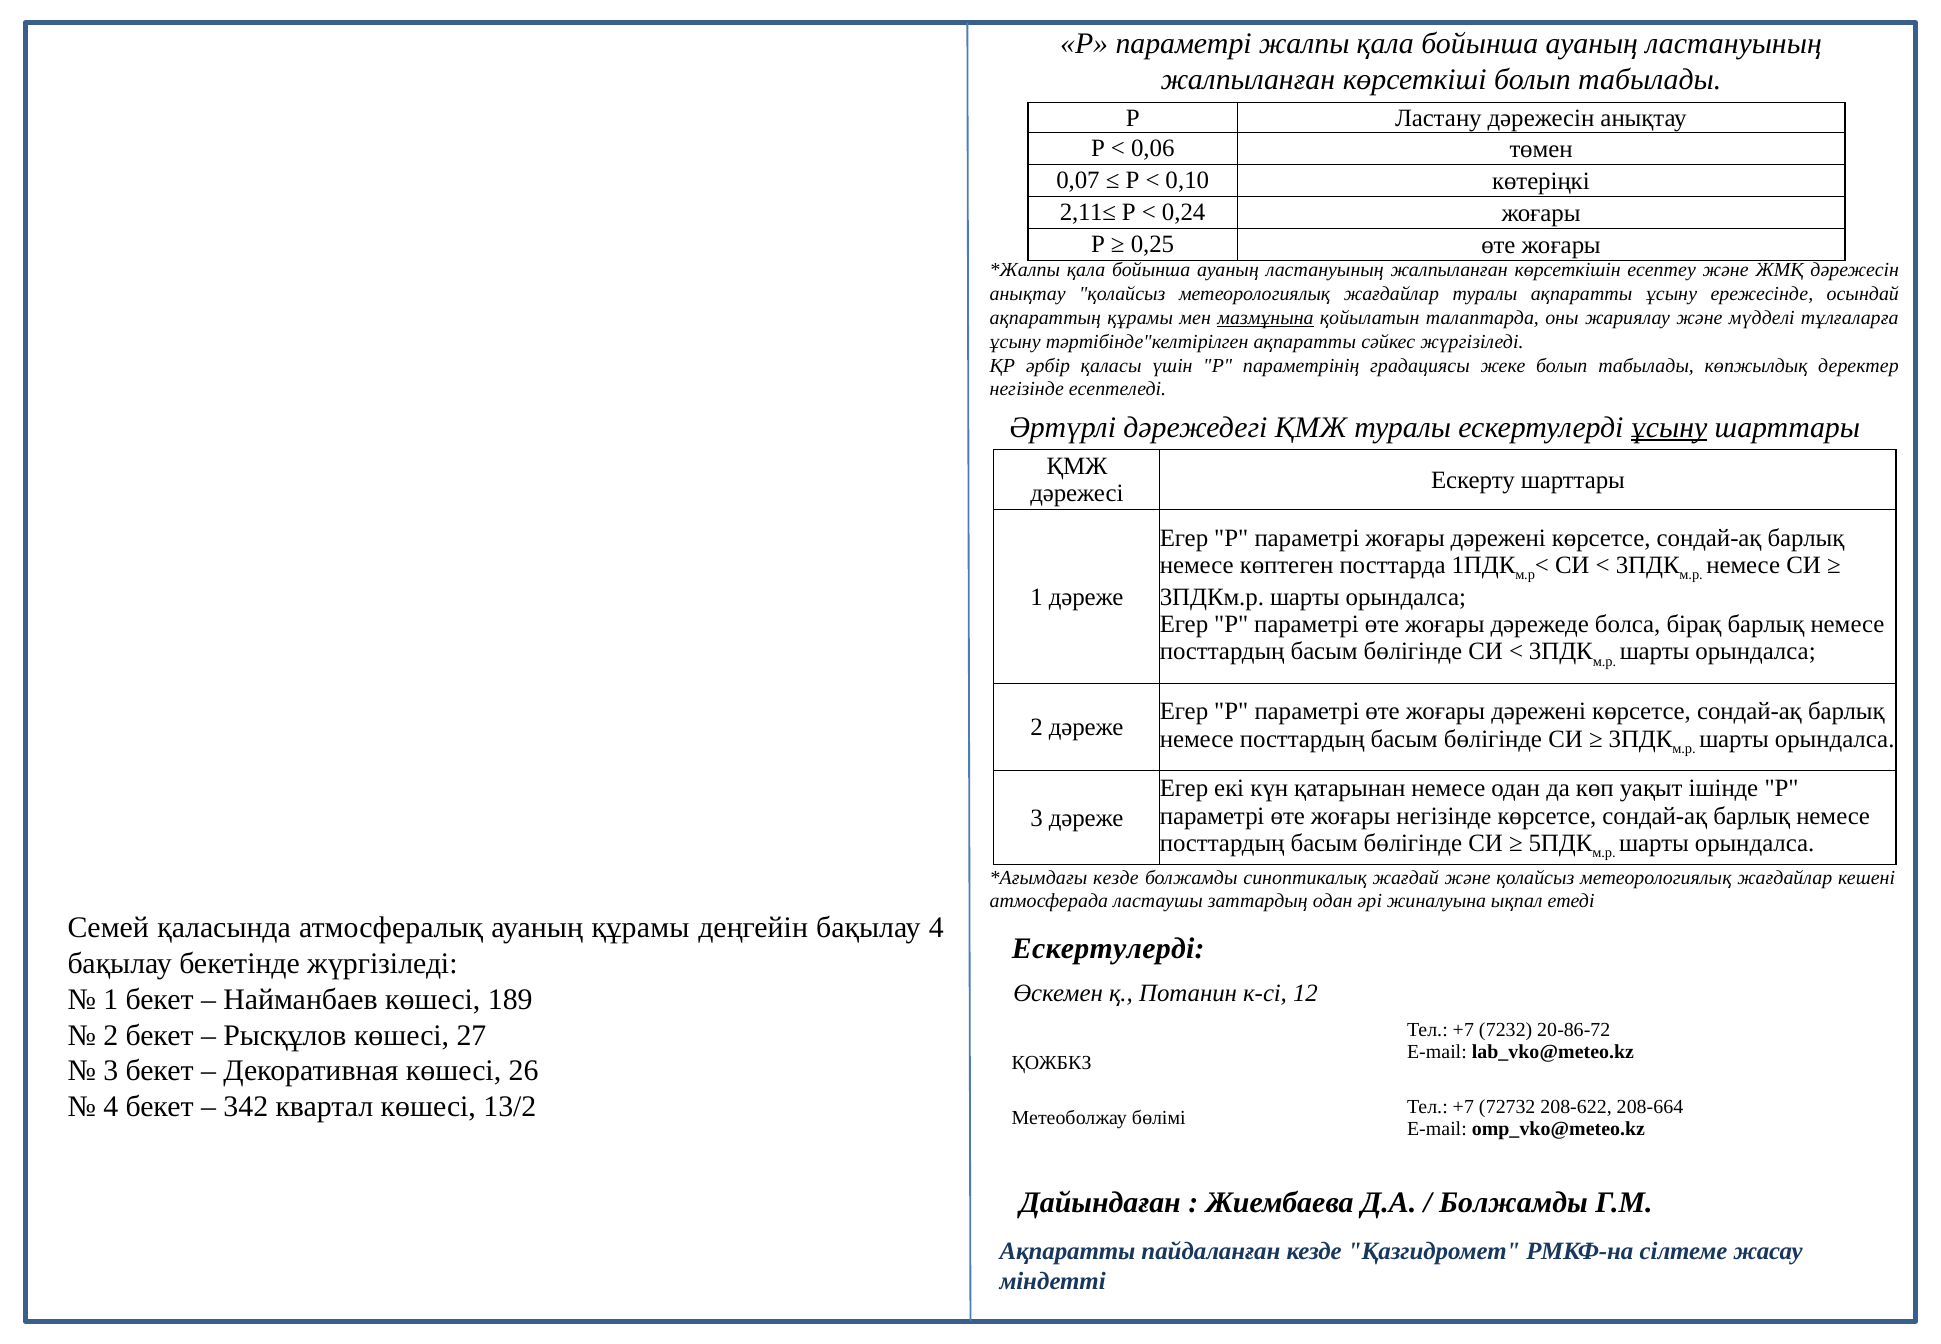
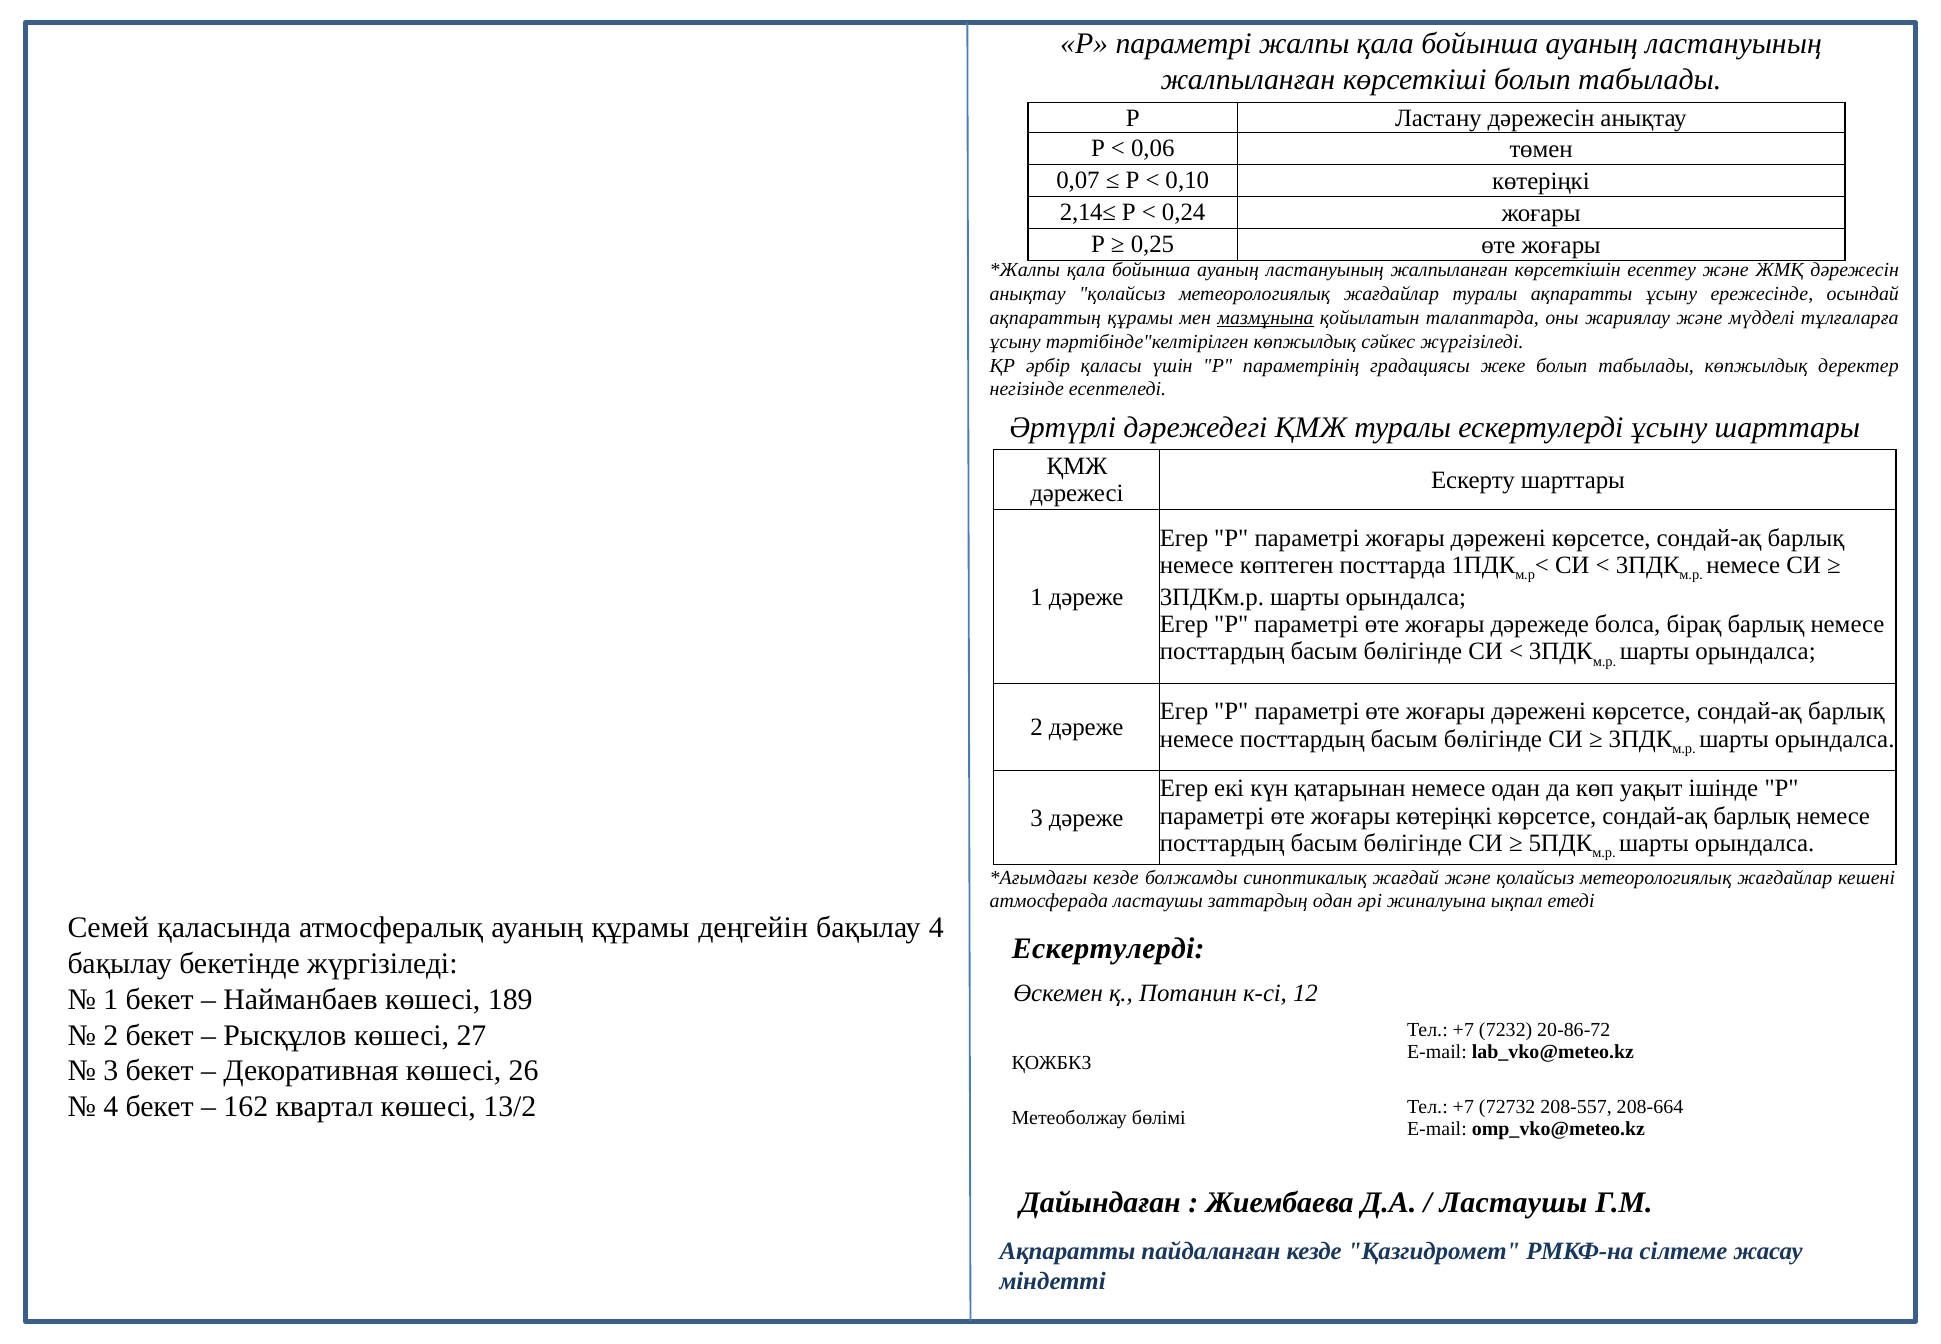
2,11≤: 2,11≤ -> 2,14≤
тәртібінде"келтірілген ақпаратты: ақпаратты -> көпжылдық
ұсыну at (1669, 427) underline: present -> none
жоғары негізінде: негізінде -> көтеріңкі
342: 342 -> 162
208-622: 208-622 -> 208-557
Болжамды at (1514, 1203): Болжамды -> Ластаушы
